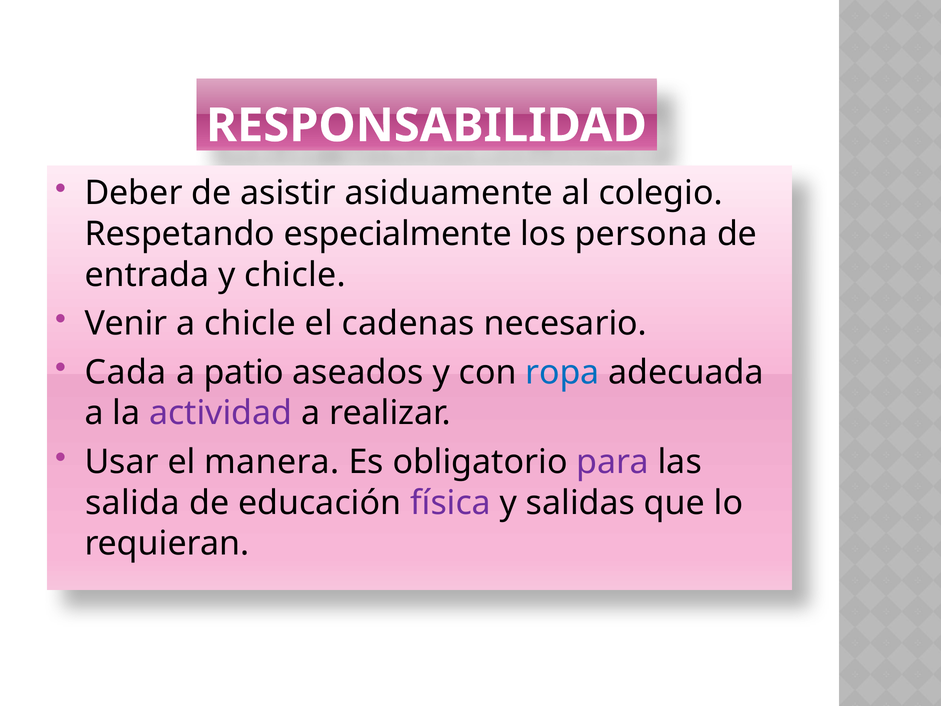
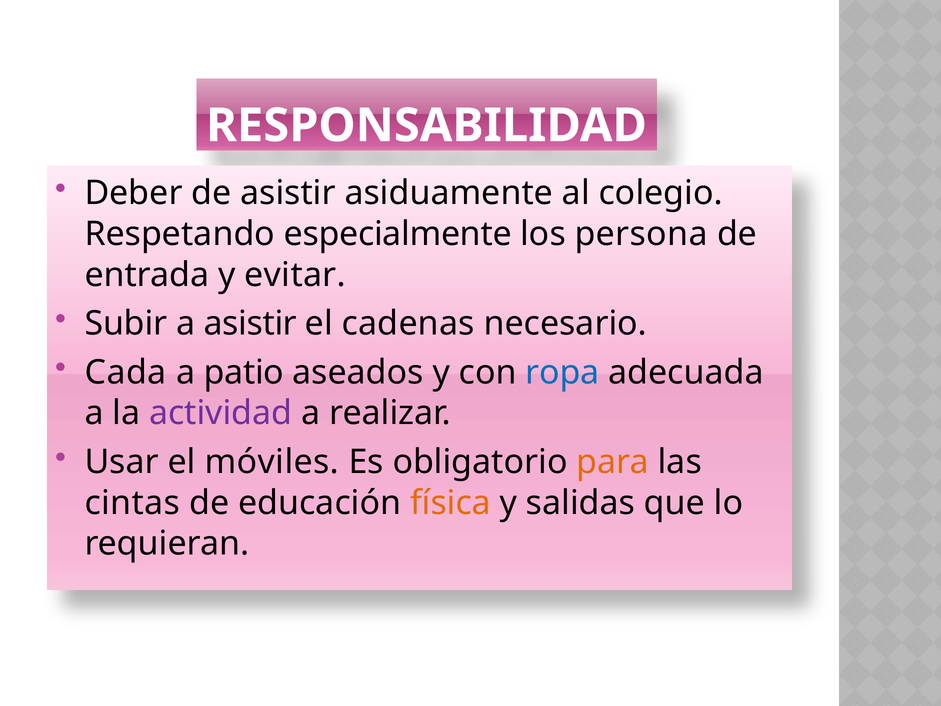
y chicle: chicle -> evitar
Venir: Venir -> Subir
a chicle: chicle -> asistir
manera: manera -> móviles
para colour: purple -> orange
salida: salida -> cintas
física colour: purple -> orange
